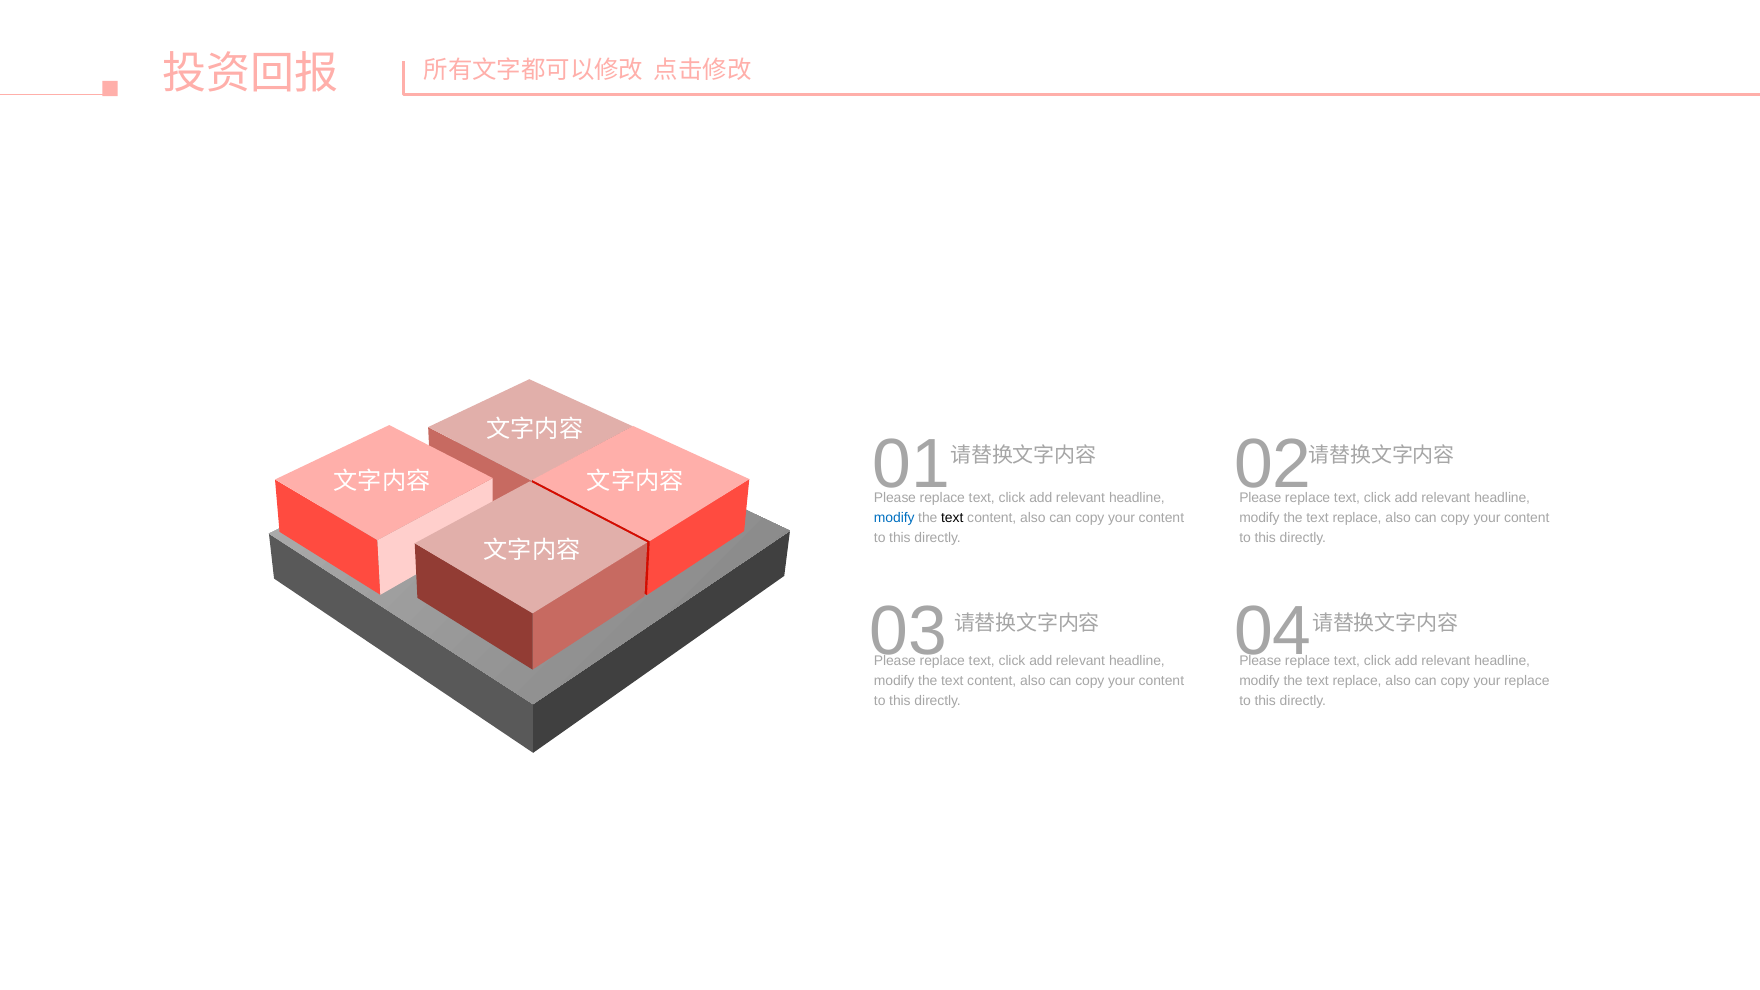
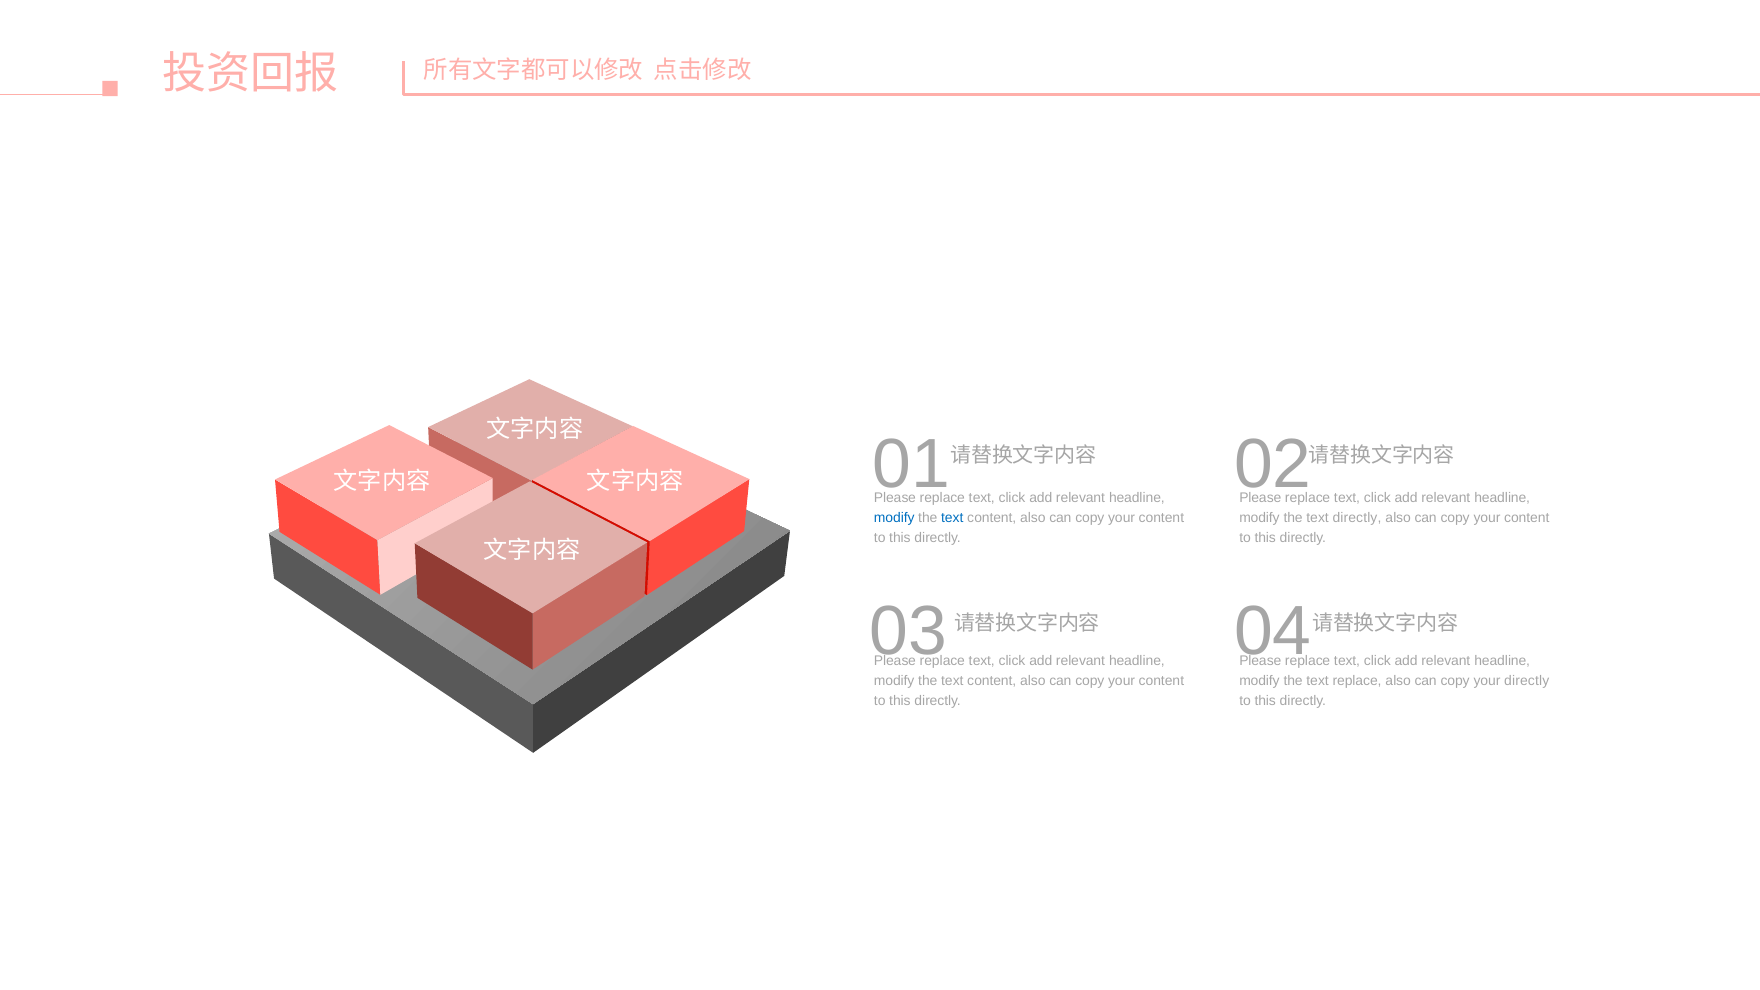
text at (952, 518) colour: black -> blue
replace at (1357, 518): replace -> directly
your replace: replace -> directly
